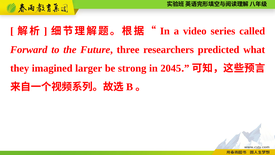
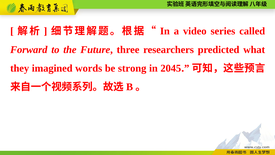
larger: larger -> words
